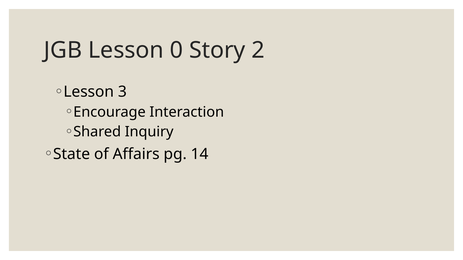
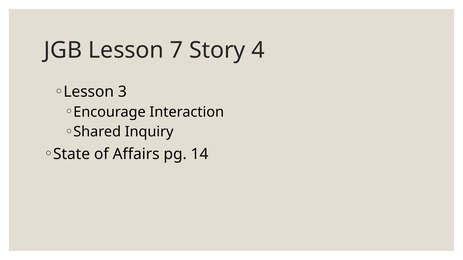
0: 0 -> 7
2: 2 -> 4
